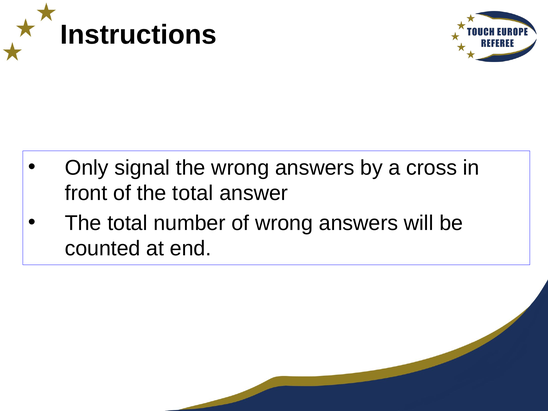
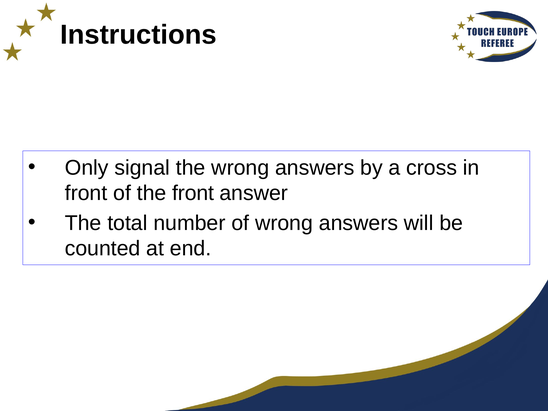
of the total: total -> front
